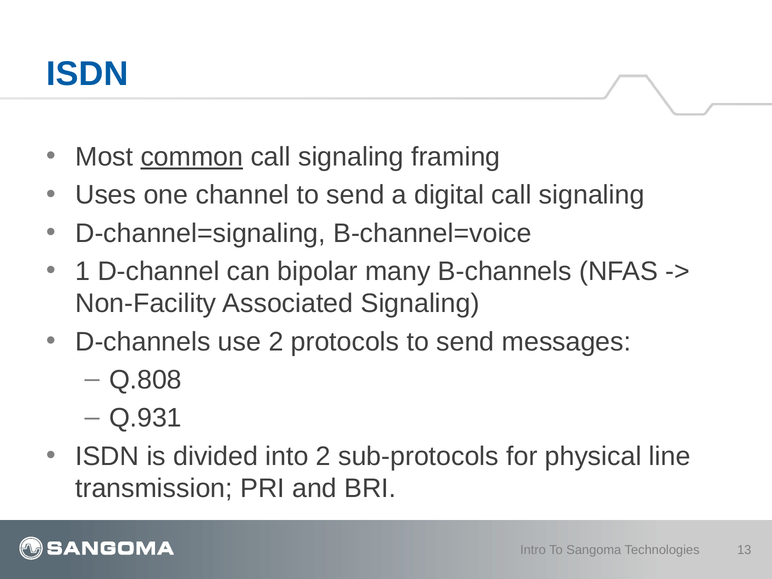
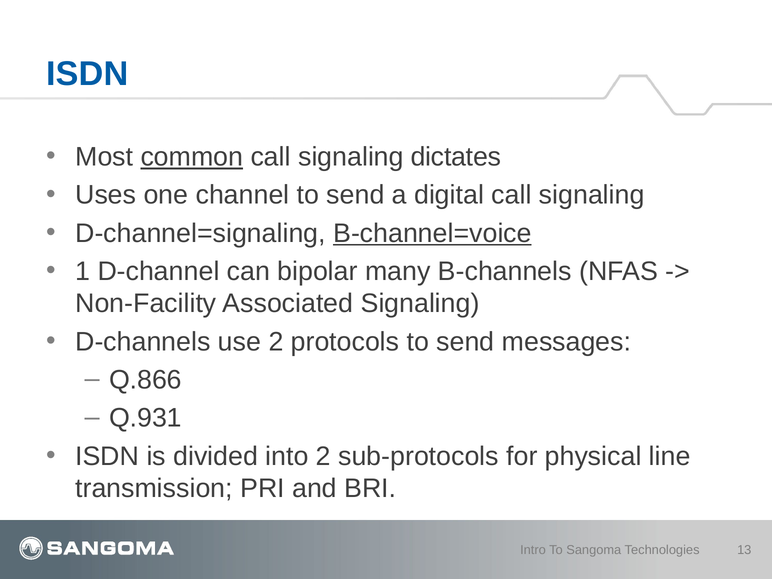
framing: framing -> dictates
B-channel=voice underline: none -> present
Q.808: Q.808 -> Q.866
